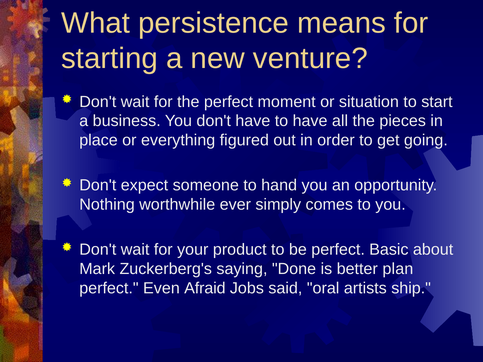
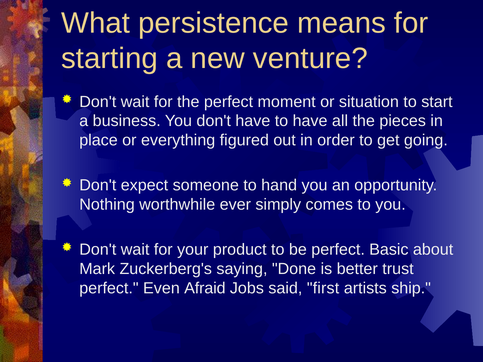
plan: plan -> trust
oral: oral -> first
